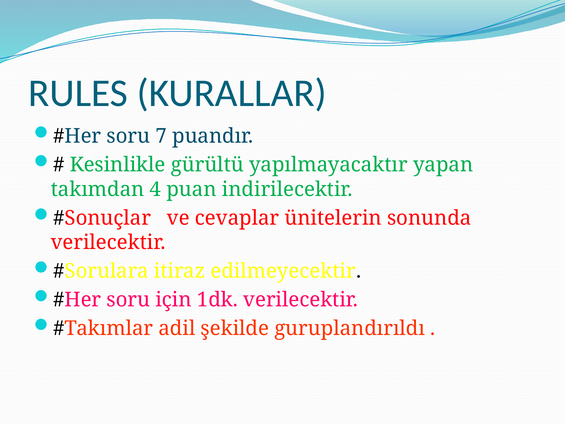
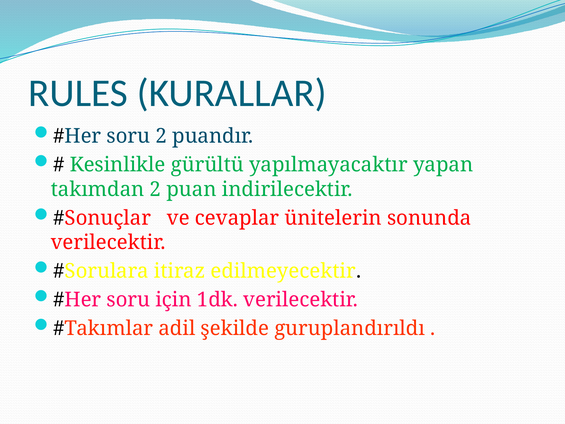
soru 7: 7 -> 2
takımdan 4: 4 -> 2
